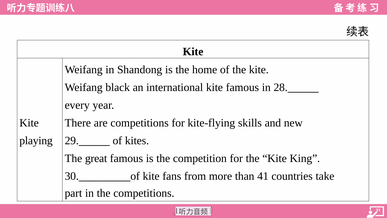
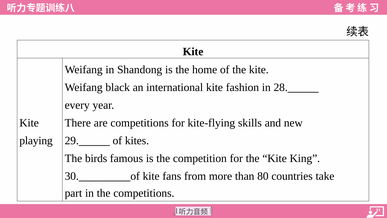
kite famous: famous -> fashion
great: great -> birds
41: 41 -> 80
